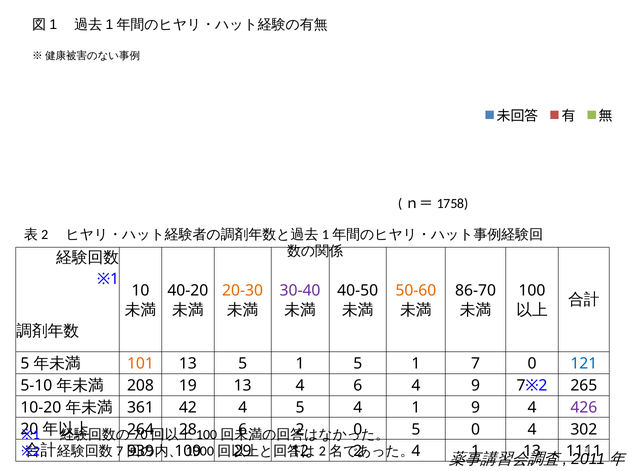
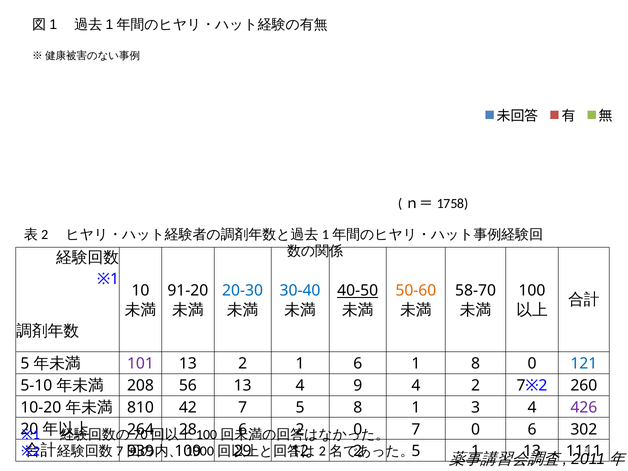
40-20: 40-20 -> 91-20
20-30 colour: orange -> blue
30-40 colour: purple -> blue
40-50 underline: none -> present
86-70: 86-70 -> 58-70
101 colour: orange -> purple
13 5: 5 -> 2
1 5: 5 -> 6
1 7: 7 -> 8
19: 19 -> 56
4 6: 6 -> 9
4 9: 9 -> 2
265: 265 -> 260
361: 361 -> 810
42 4: 4 -> 7
5 4: 4 -> 8
1 9: 9 -> 3
5 at (416, 429): 5 -> 7
0 4: 4 -> 6
4 at (416, 451): 4 -> 5
